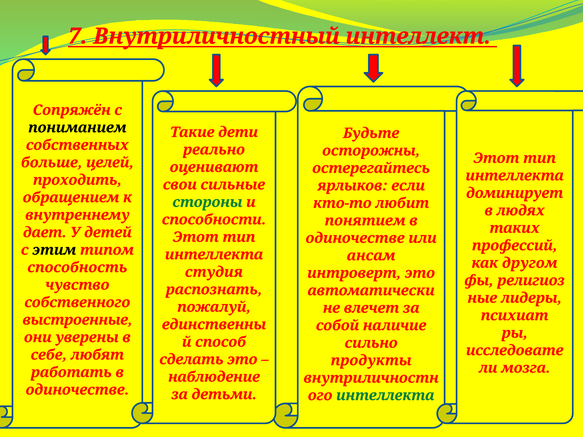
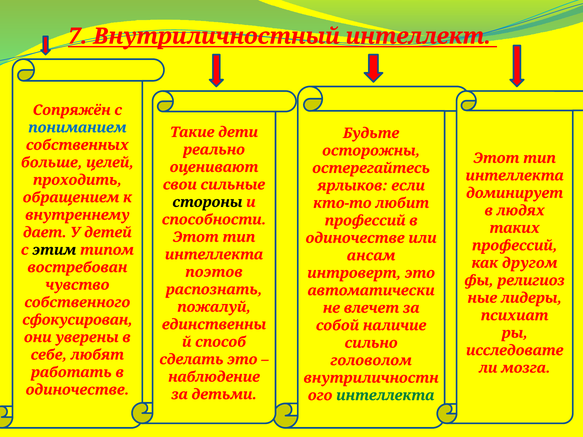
пониманием colour: black -> blue
стороны colour: green -> black
понятием at (365, 221): понятием -> профессий
способность: способность -> востребован
студия: студия -> поэтов
выстроенные: выстроенные -> сфокусирован
продукты: продукты -> головолом
